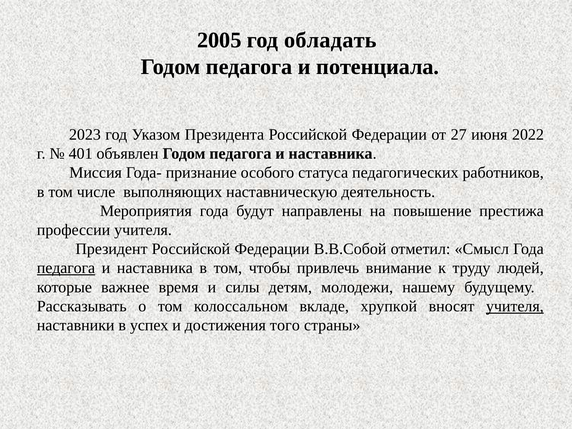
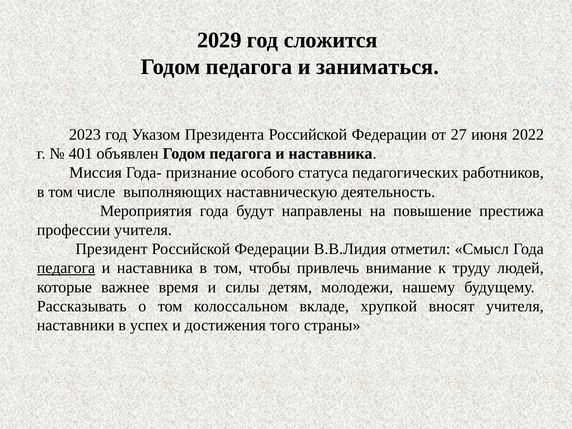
2005: 2005 -> 2029
обладать: обладать -> сложится
потенциала: потенциала -> заниматься
В.В.Собой: В.В.Собой -> В.В.Лидия
учителя at (515, 306) underline: present -> none
